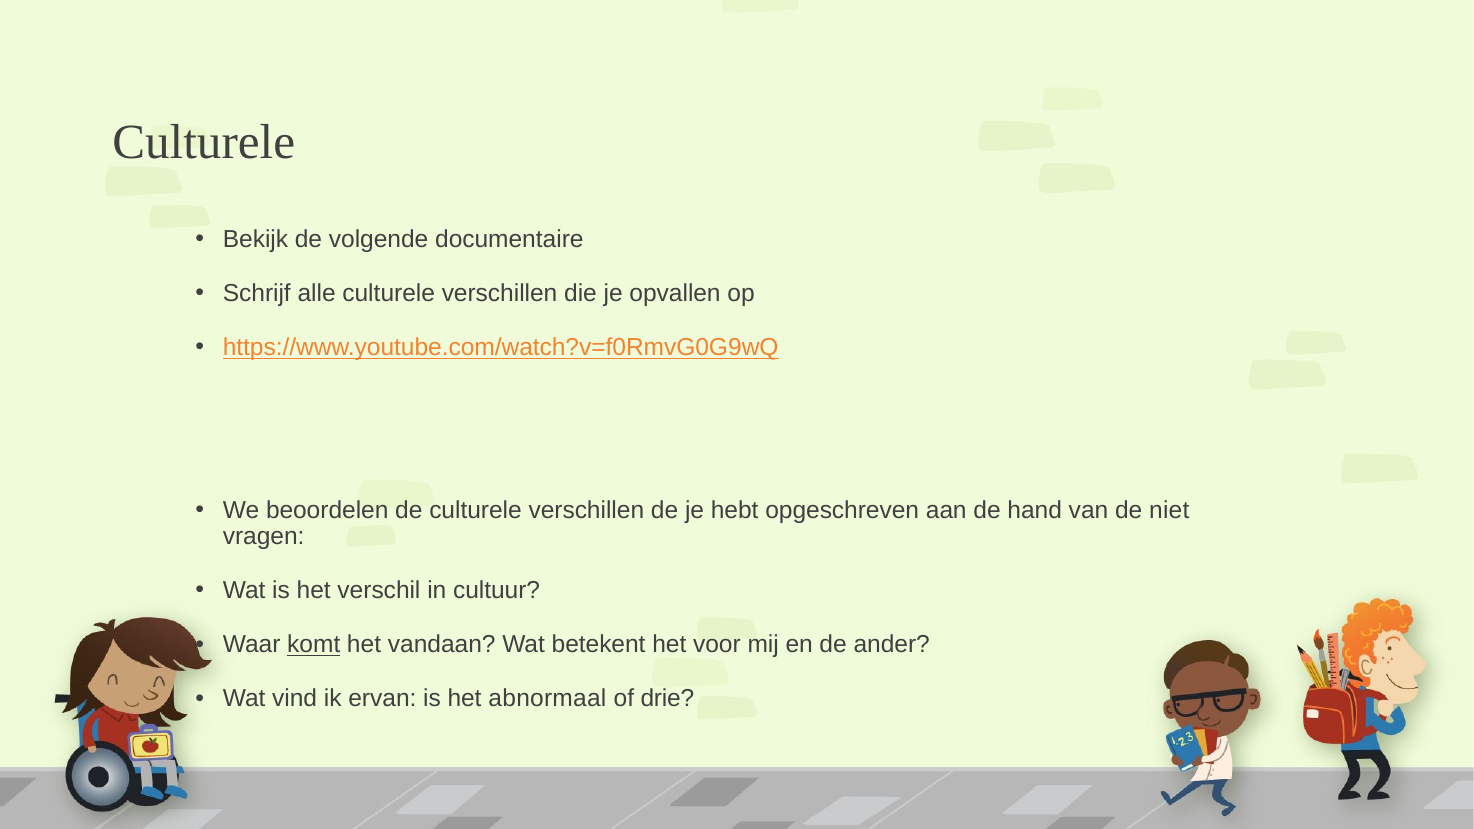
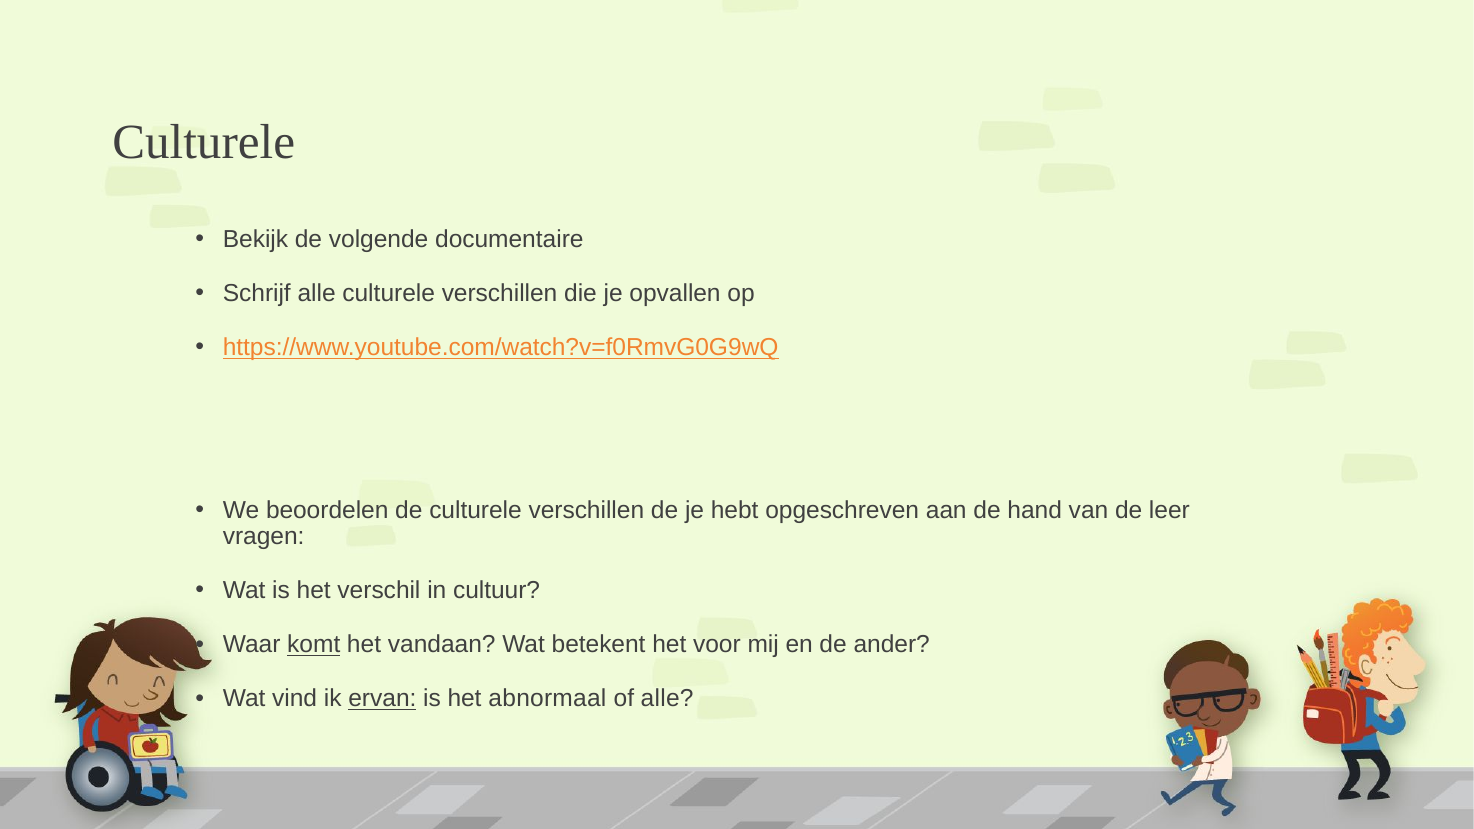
niet: niet -> leer
ervan underline: none -> present
of drie: drie -> alle
